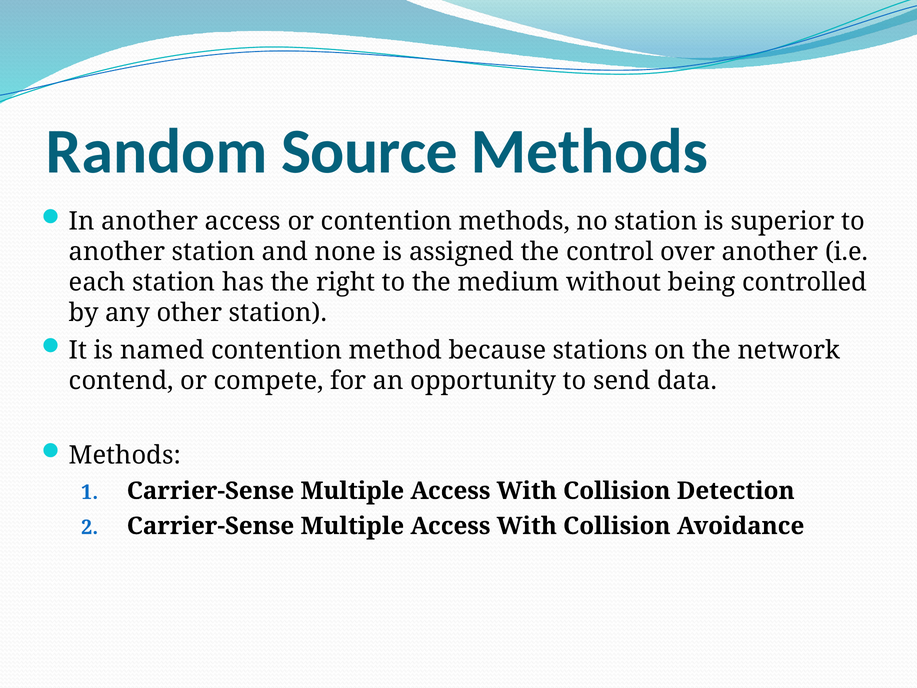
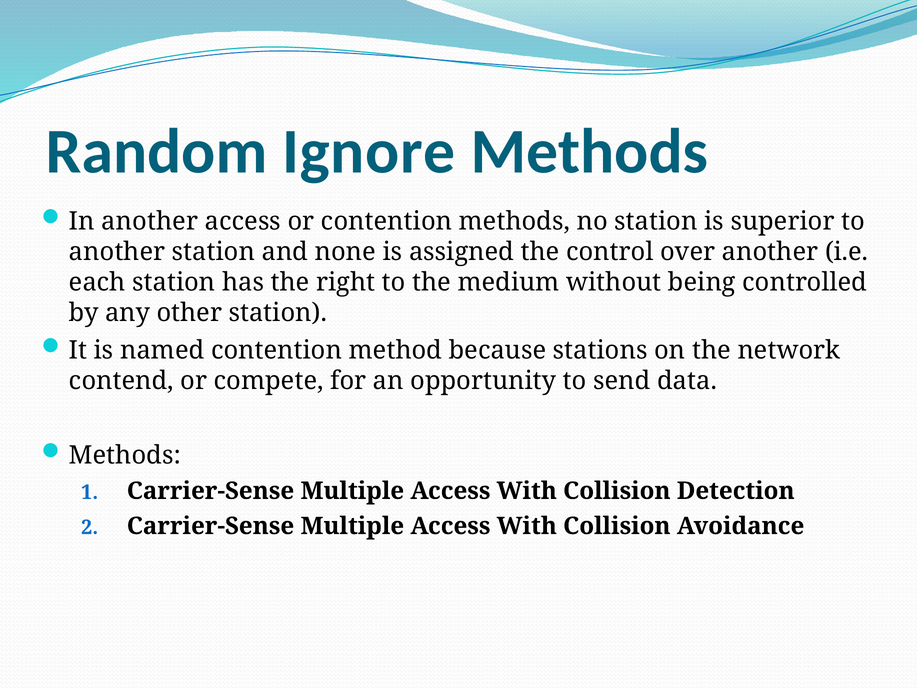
Source: Source -> Ignore
